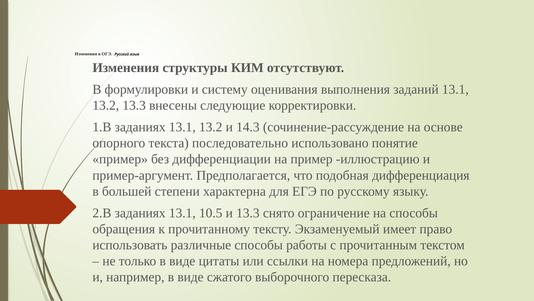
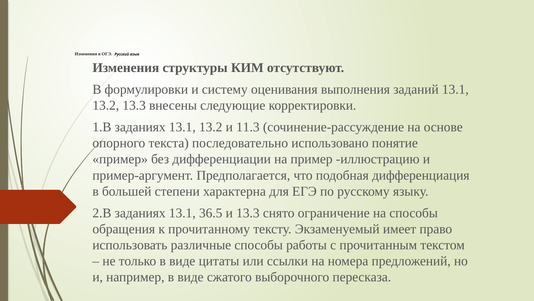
14.3: 14.3 -> 11.3
10.5: 10.5 -> 36.5
